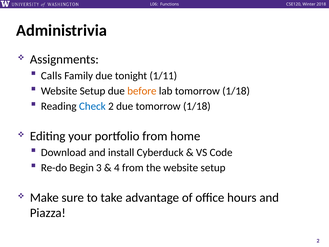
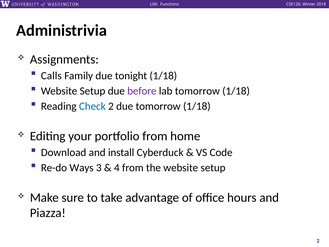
tonight 1/11: 1/11 -> 1/18
before colour: orange -> purple
Begin: Begin -> Ways
